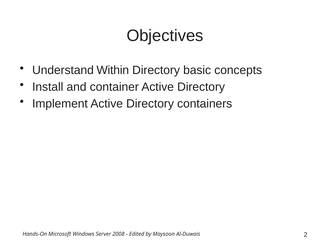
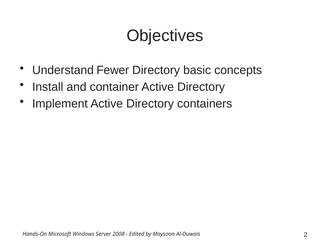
Within: Within -> Fewer
